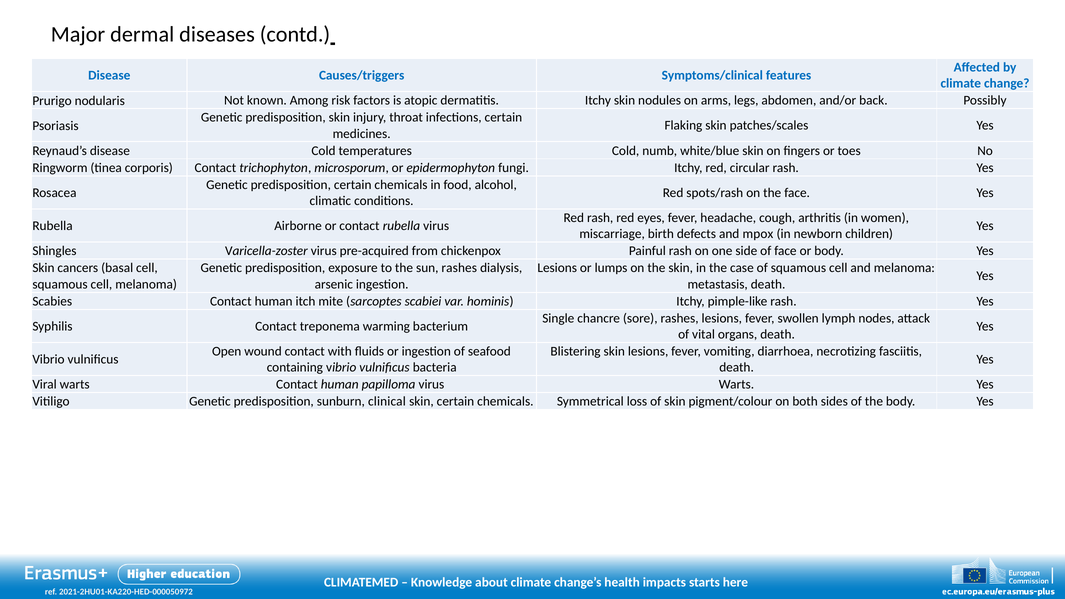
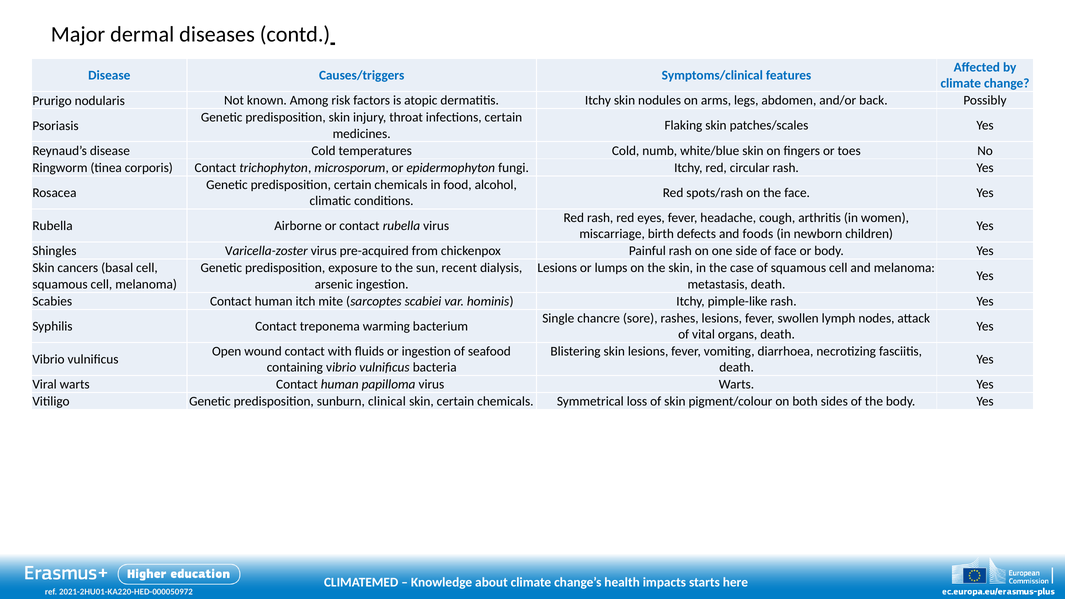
mpox: mpox -> foods
sun rashes: rashes -> recent
